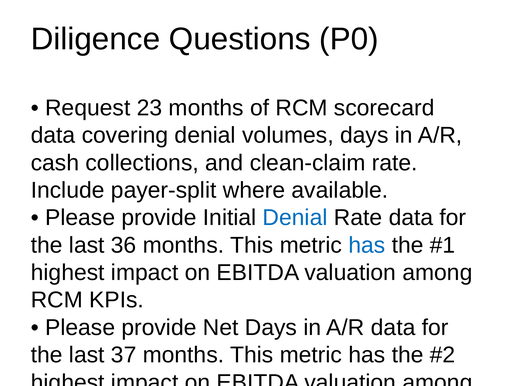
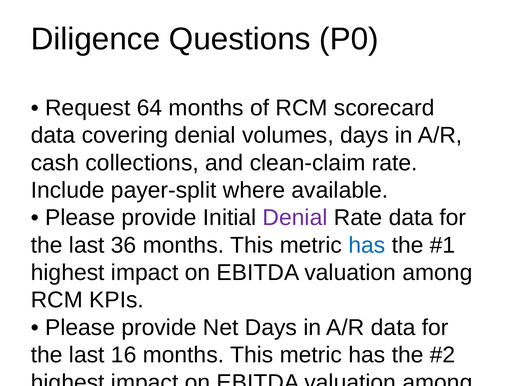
23: 23 -> 64
Denial at (295, 218) colour: blue -> purple
37: 37 -> 16
